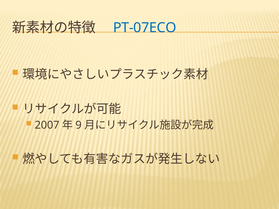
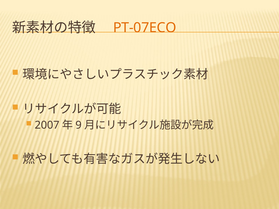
PT-07ECO colour: blue -> orange
